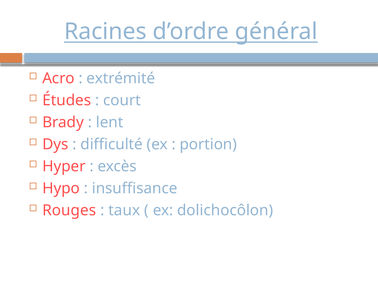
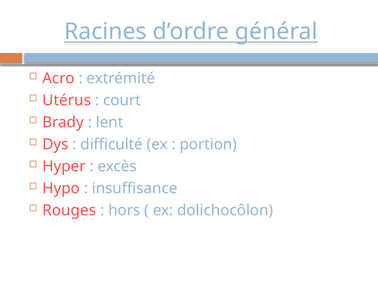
Études: Études -> Utérus
taux: taux -> hors
